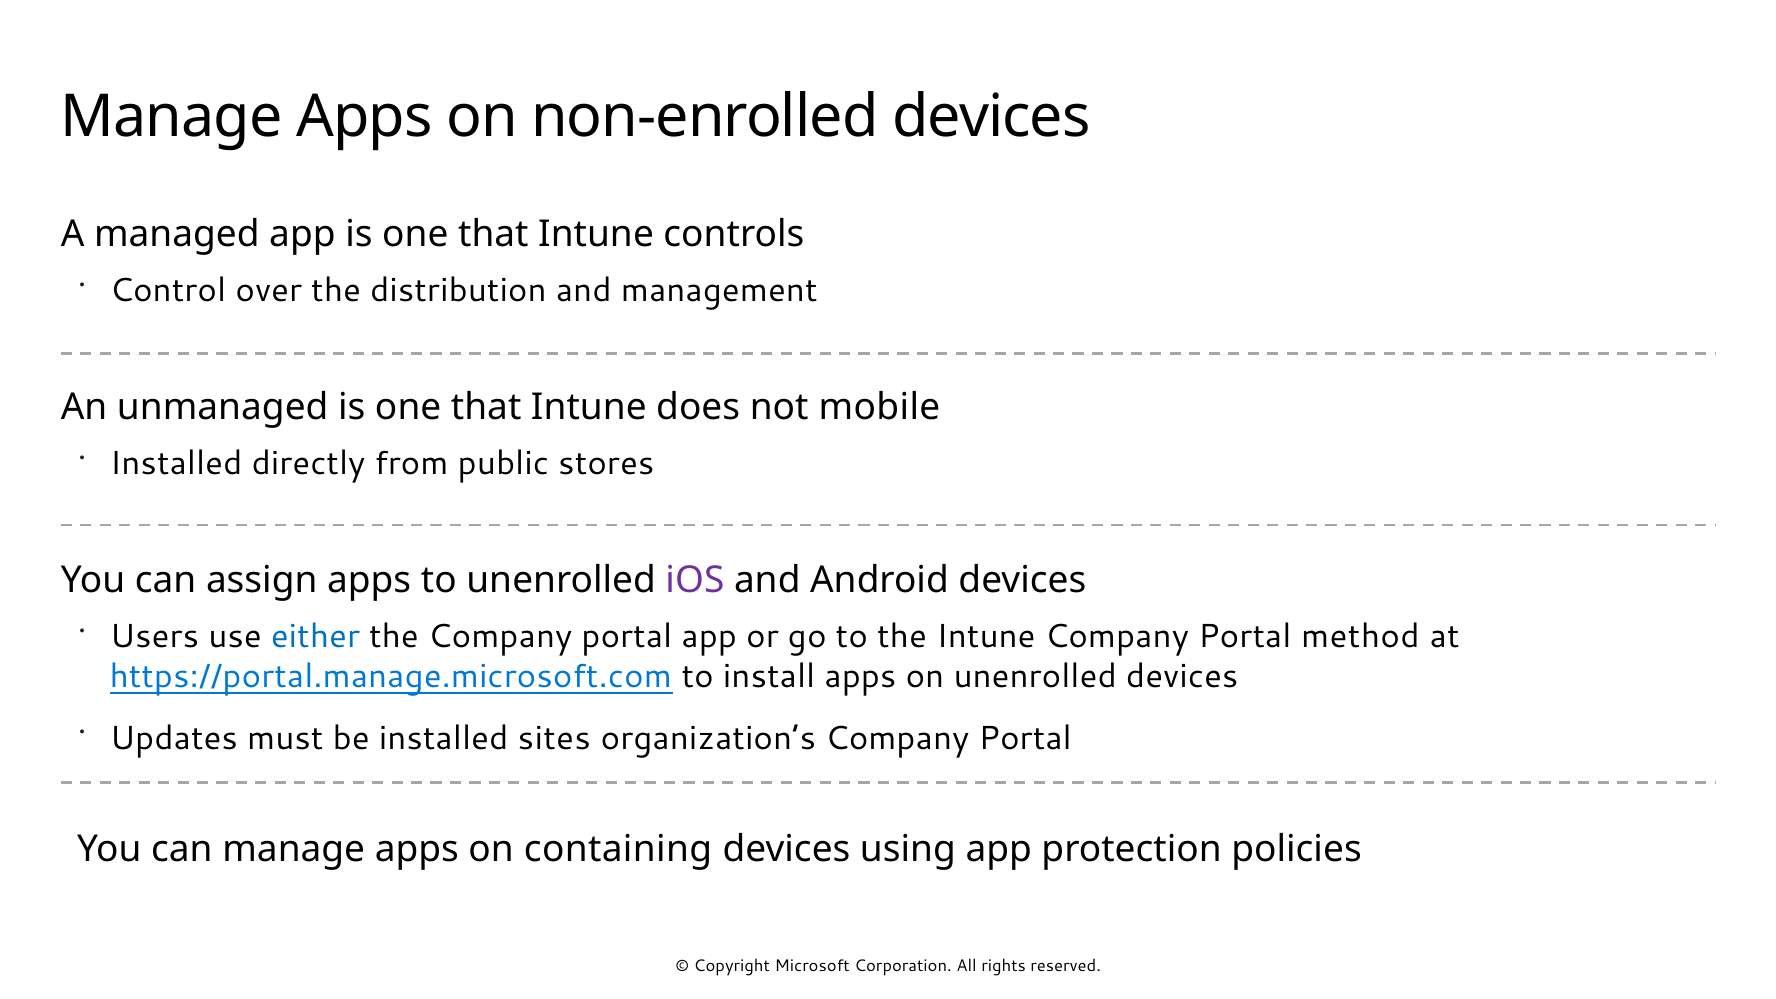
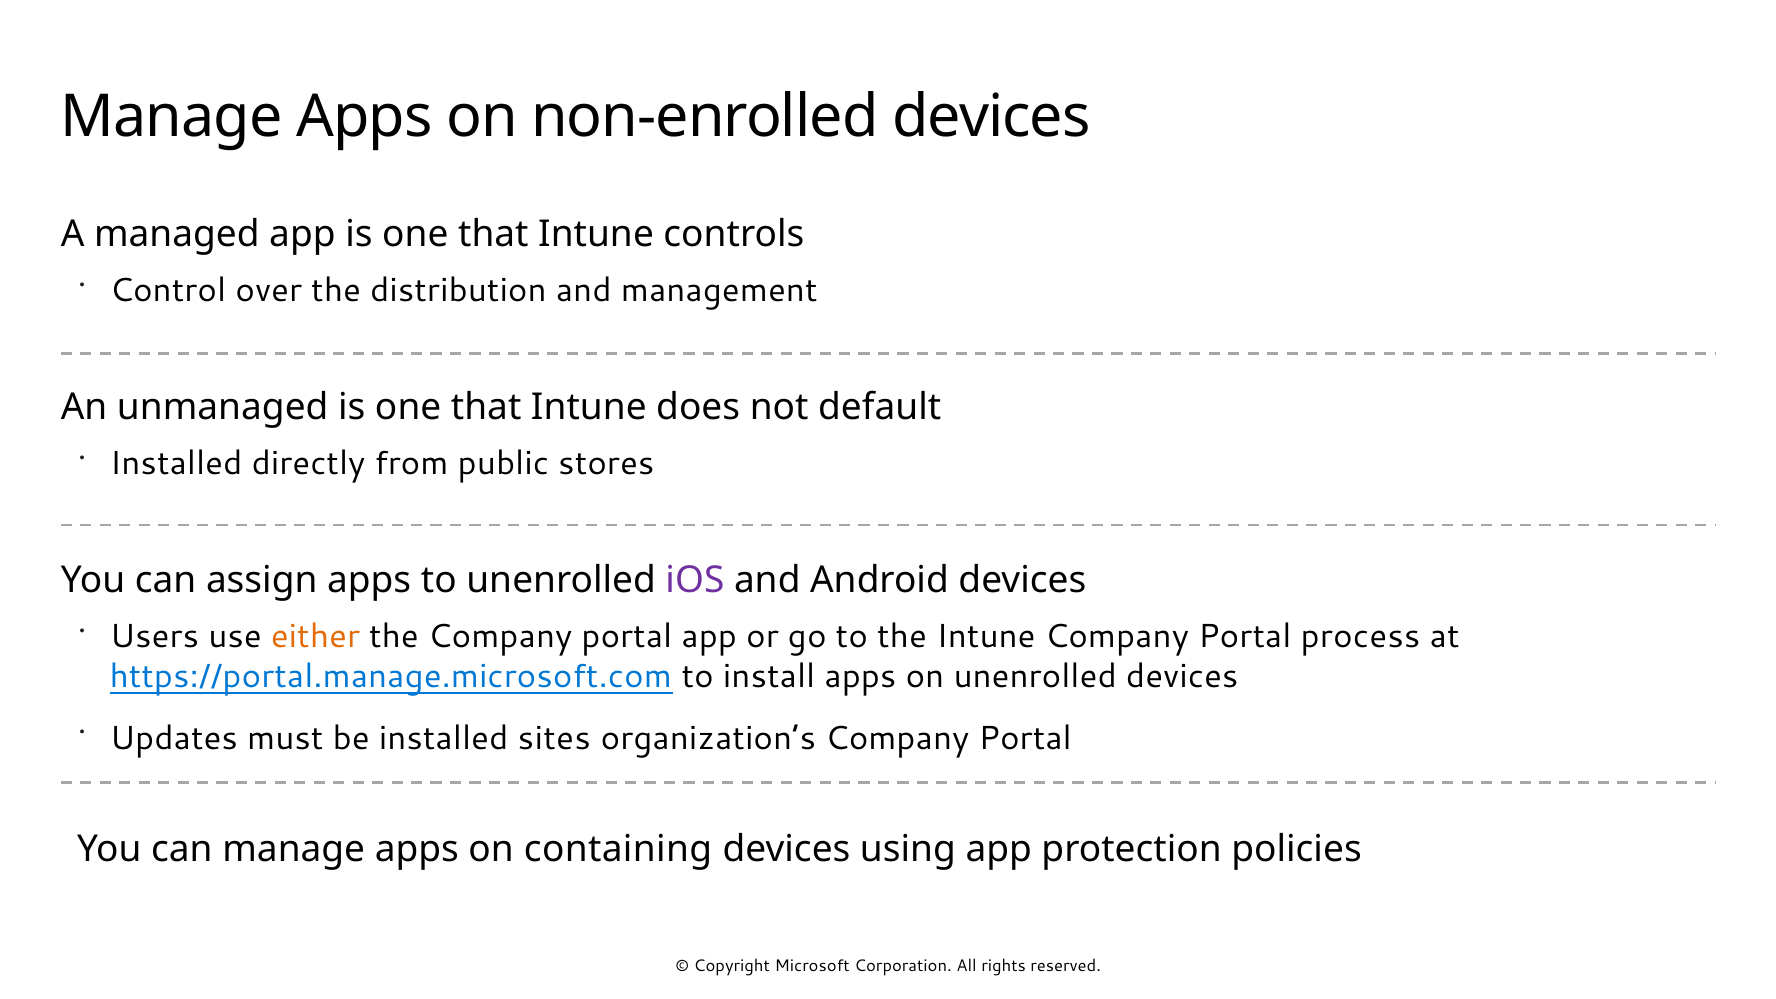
mobile: mobile -> default
either colour: blue -> orange
method: method -> process
